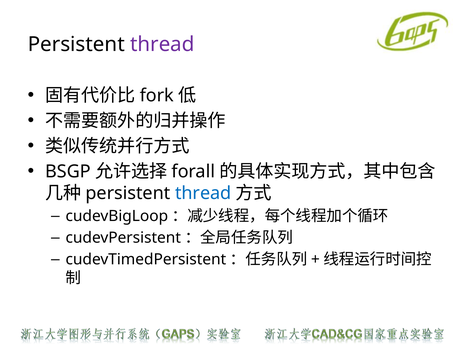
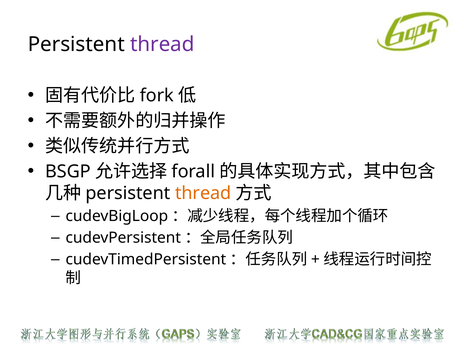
thread at (203, 193) colour: blue -> orange
